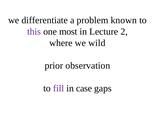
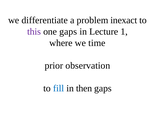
known: known -> inexact
one most: most -> gaps
2: 2 -> 1
wild: wild -> time
fill colour: purple -> blue
case: case -> then
